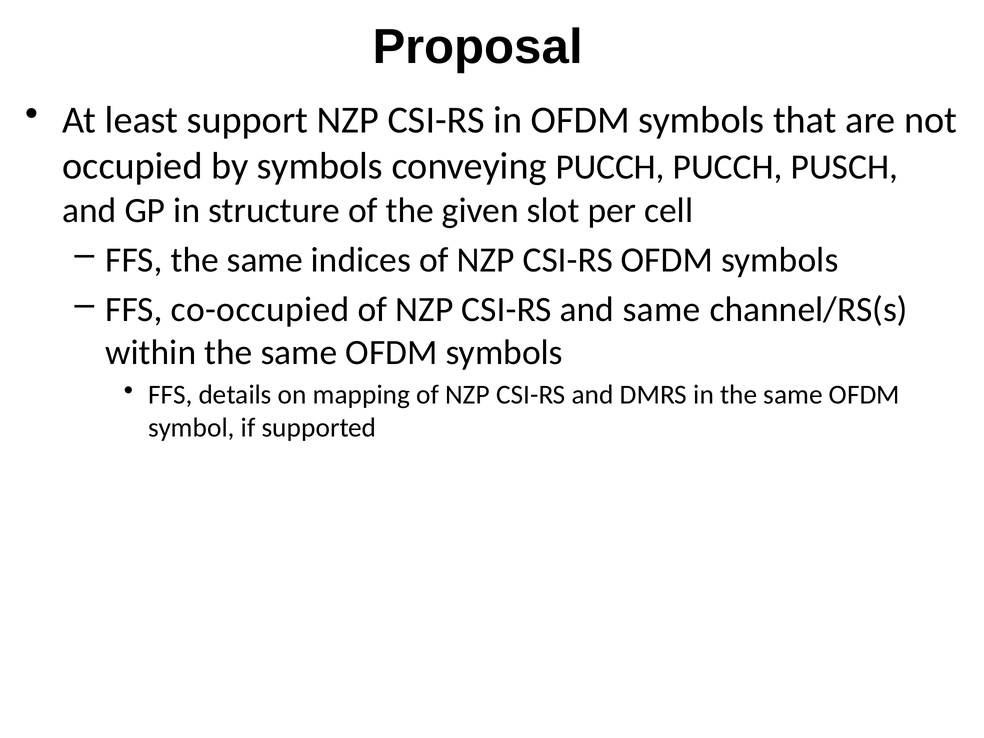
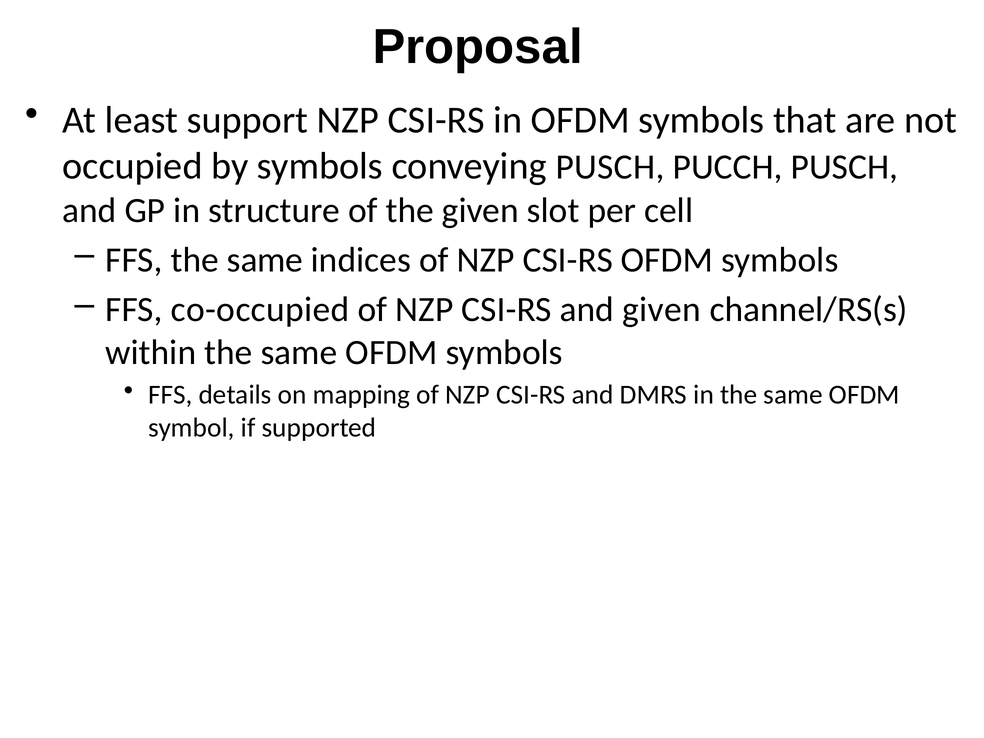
conveying PUCCH: PUCCH -> PUSCH
and same: same -> given
